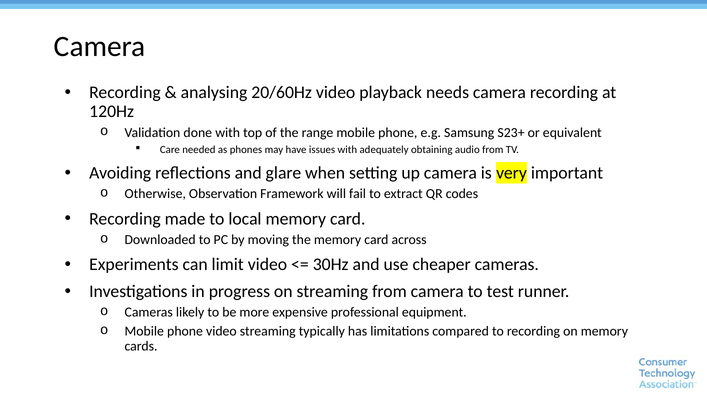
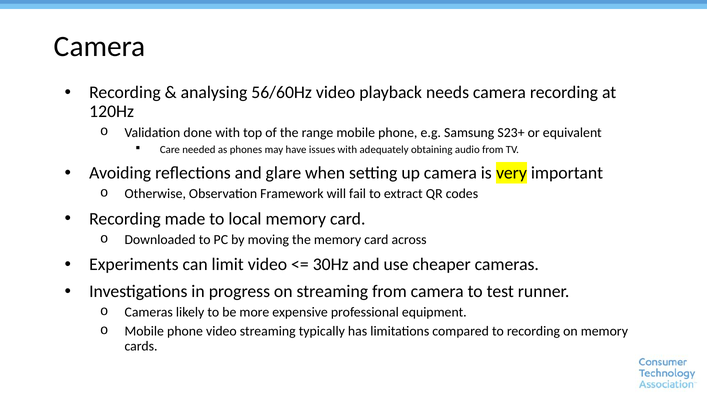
20/60Hz: 20/60Hz -> 56/60Hz
